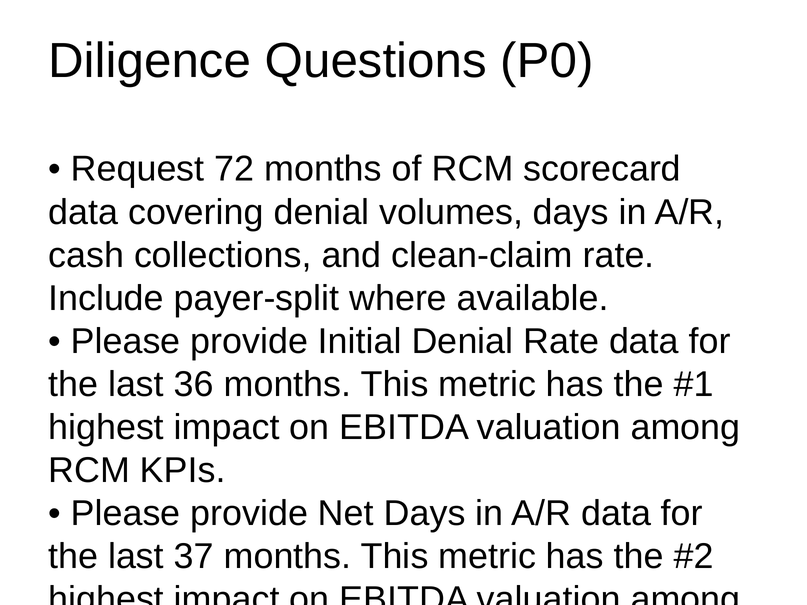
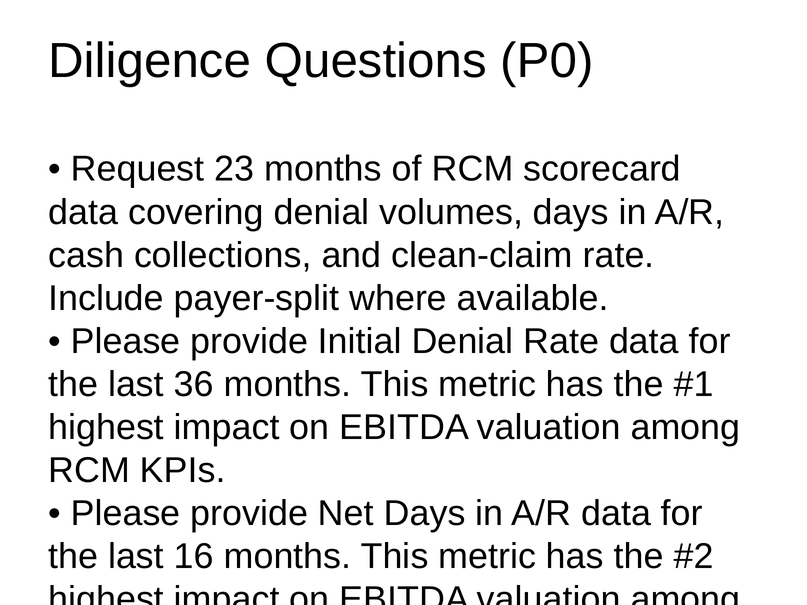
72: 72 -> 23
37: 37 -> 16
